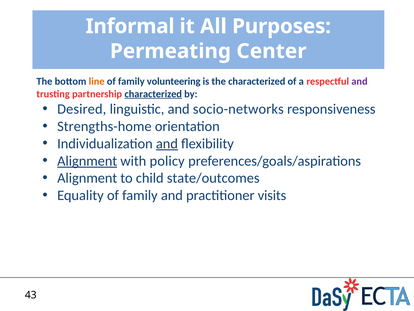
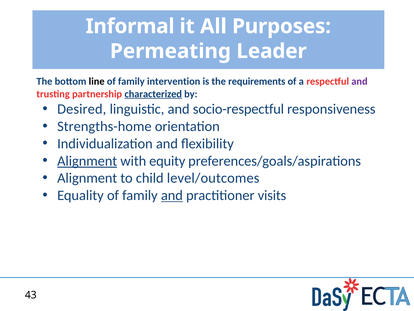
Center: Center -> Leader
line colour: orange -> black
volunteering: volunteering -> intervention
the characterized: characterized -> requirements
socio-networks: socio-networks -> socio-respectful
and at (167, 143) underline: present -> none
policy: policy -> equity
state/outcomes: state/outcomes -> level/outcomes
and at (172, 195) underline: none -> present
